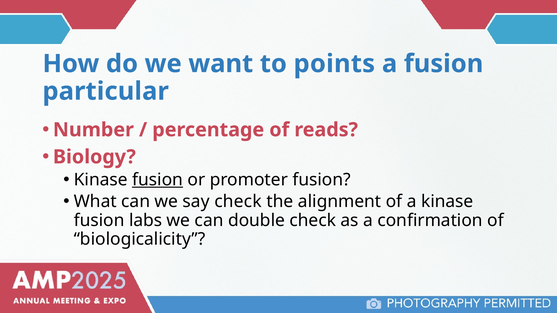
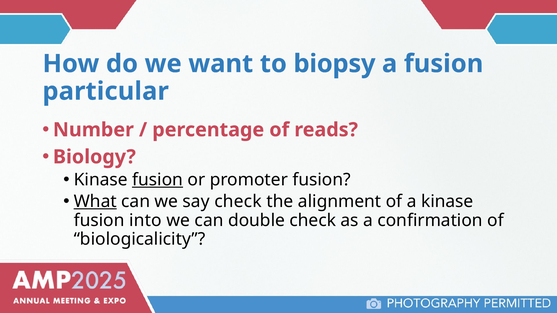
points: points -> biopsy
What underline: none -> present
labs: labs -> into
